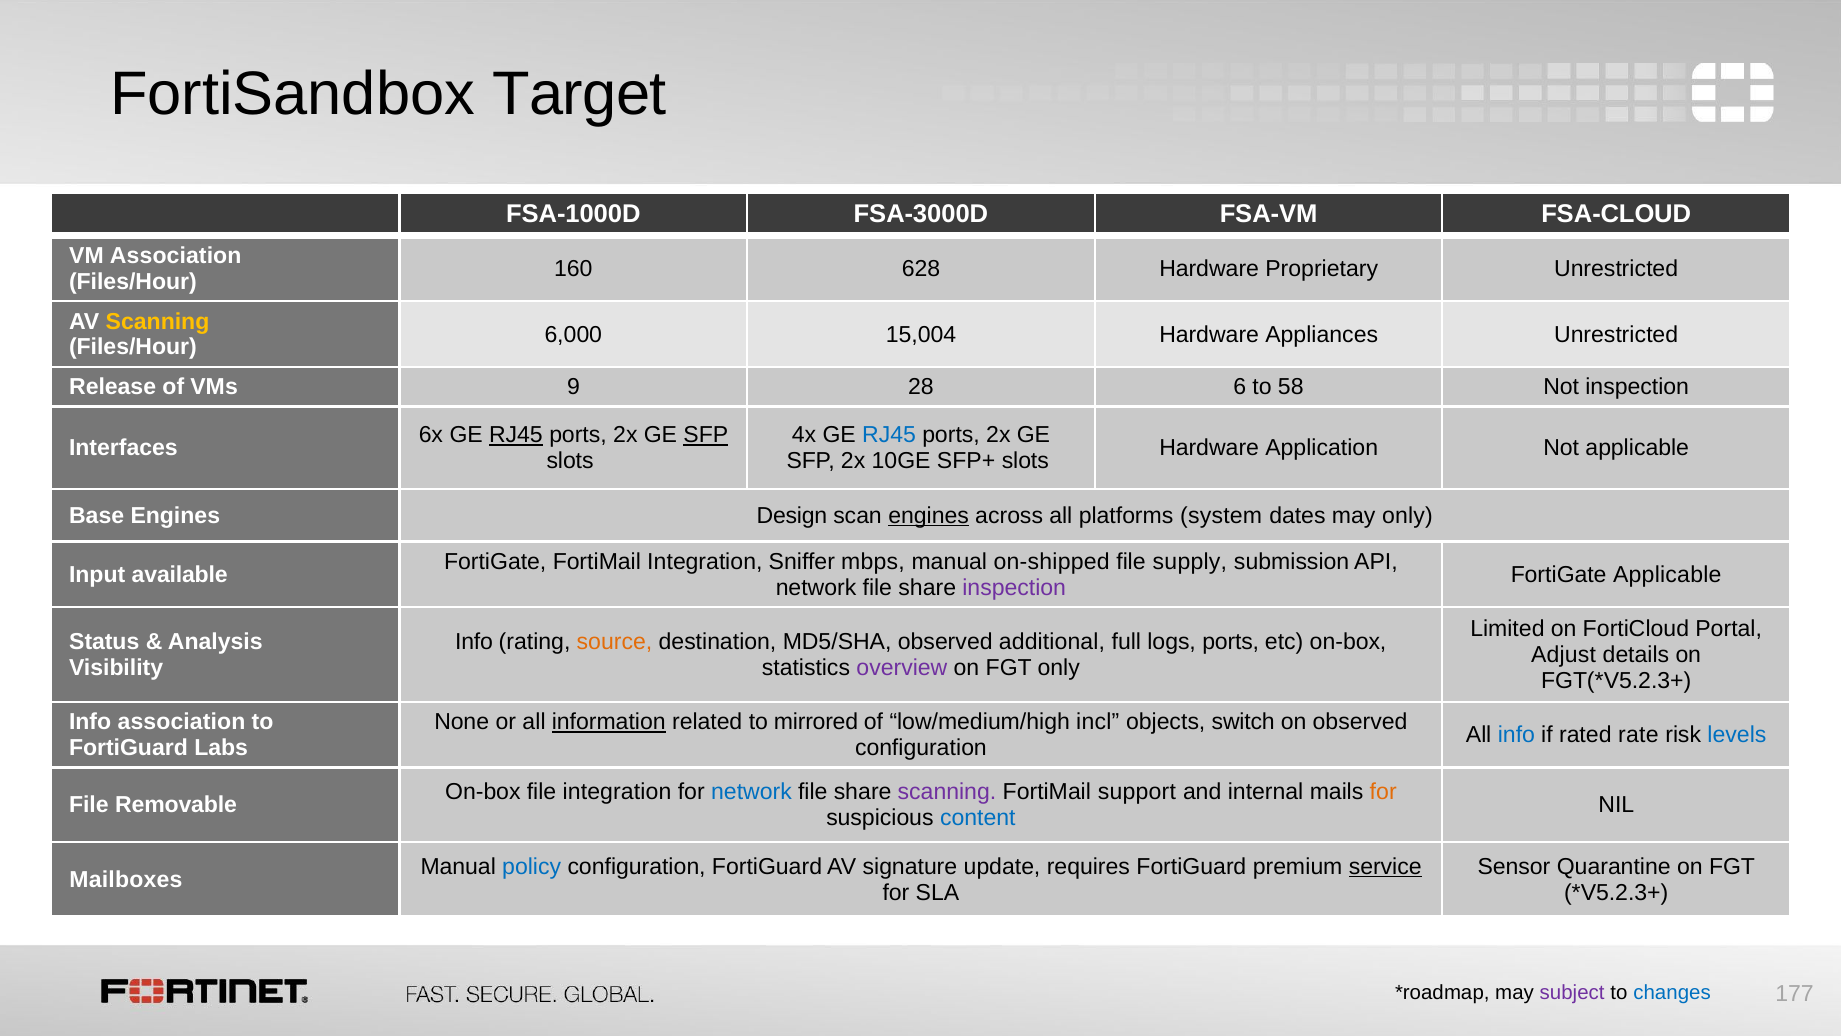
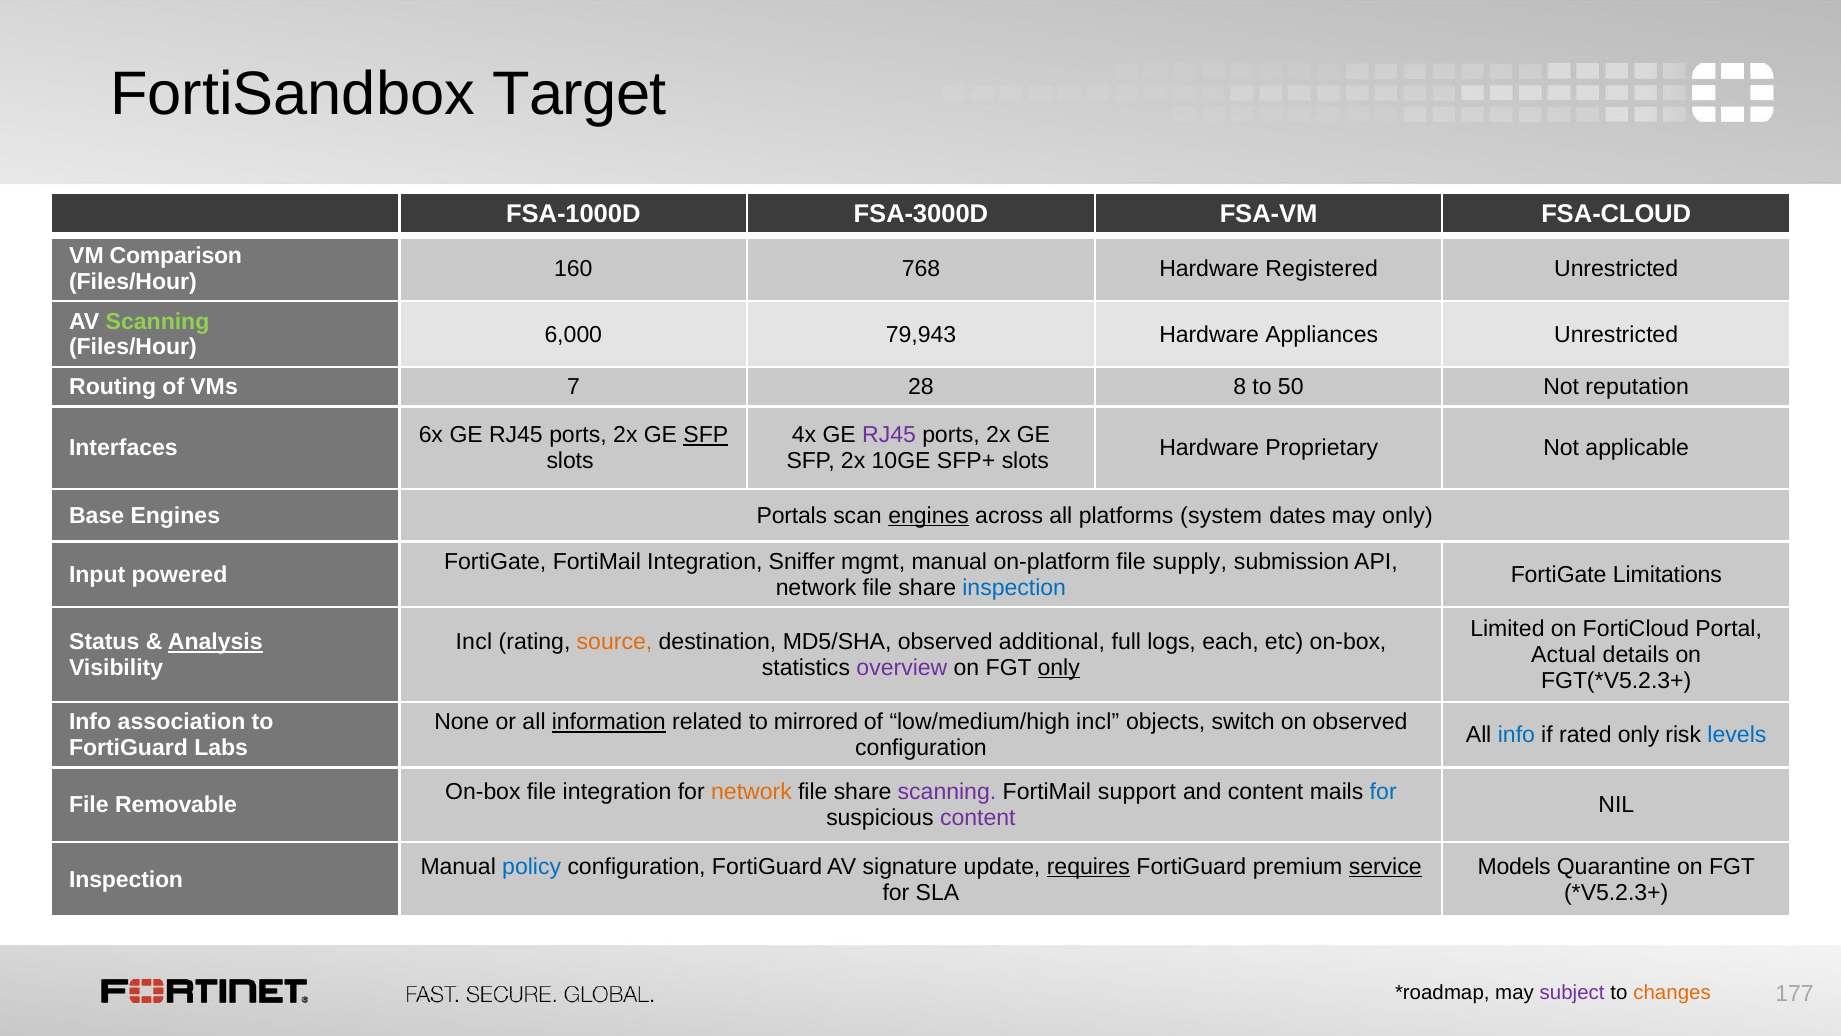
VM Association: Association -> Comparison
628: 628 -> 768
Proprietary: Proprietary -> Registered
Scanning at (158, 321) colour: yellow -> light green
15,004: 15,004 -> 79,943
Release: Release -> Routing
9: 9 -> 7
6: 6 -> 8
58: 58 -> 50
Not inspection: inspection -> reputation
RJ45 at (516, 435) underline: present -> none
RJ45 at (889, 435) colour: blue -> purple
Application: Application -> Proprietary
Design: Design -> Portals
mbps: mbps -> mgmt
on-shipped: on-shipped -> on-platform
available: available -> powered
FortiGate Applicable: Applicable -> Limitations
inspection at (1014, 587) colour: purple -> blue
Analysis underline: none -> present
Info at (474, 642): Info -> Incl
logs ports: ports -> each
Adjust: Adjust -> Actual
only at (1059, 668) underline: none -> present
rated rate: rate -> only
network at (751, 792) colour: blue -> orange
and internal: internal -> content
for at (1383, 792) colour: orange -> blue
content at (978, 818) colour: blue -> purple
requires underline: none -> present
Sensor: Sensor -> Models
Mailboxes at (126, 879): Mailboxes -> Inspection
changes colour: blue -> orange
